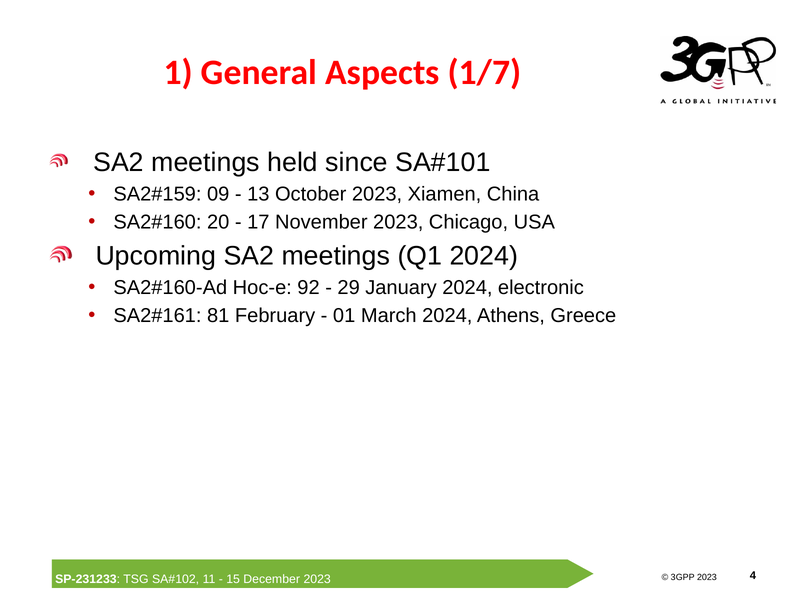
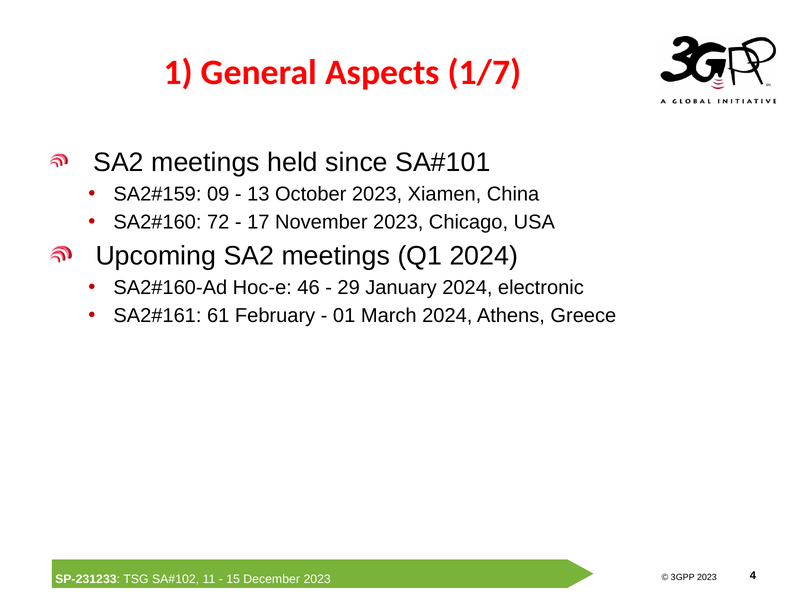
20: 20 -> 72
92: 92 -> 46
81: 81 -> 61
